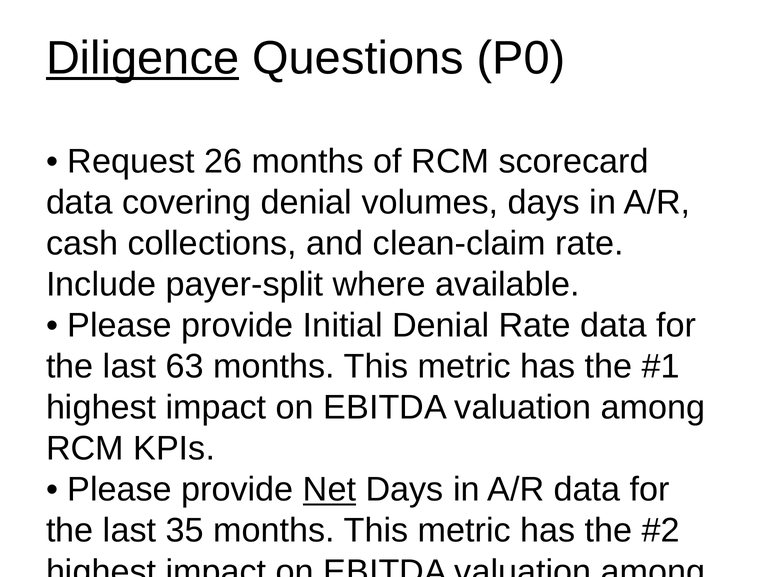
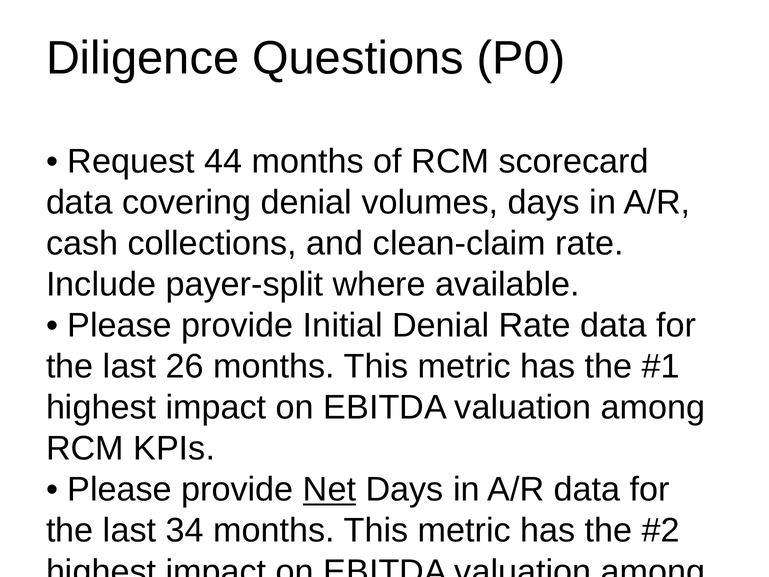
Diligence underline: present -> none
26: 26 -> 44
63: 63 -> 26
35: 35 -> 34
